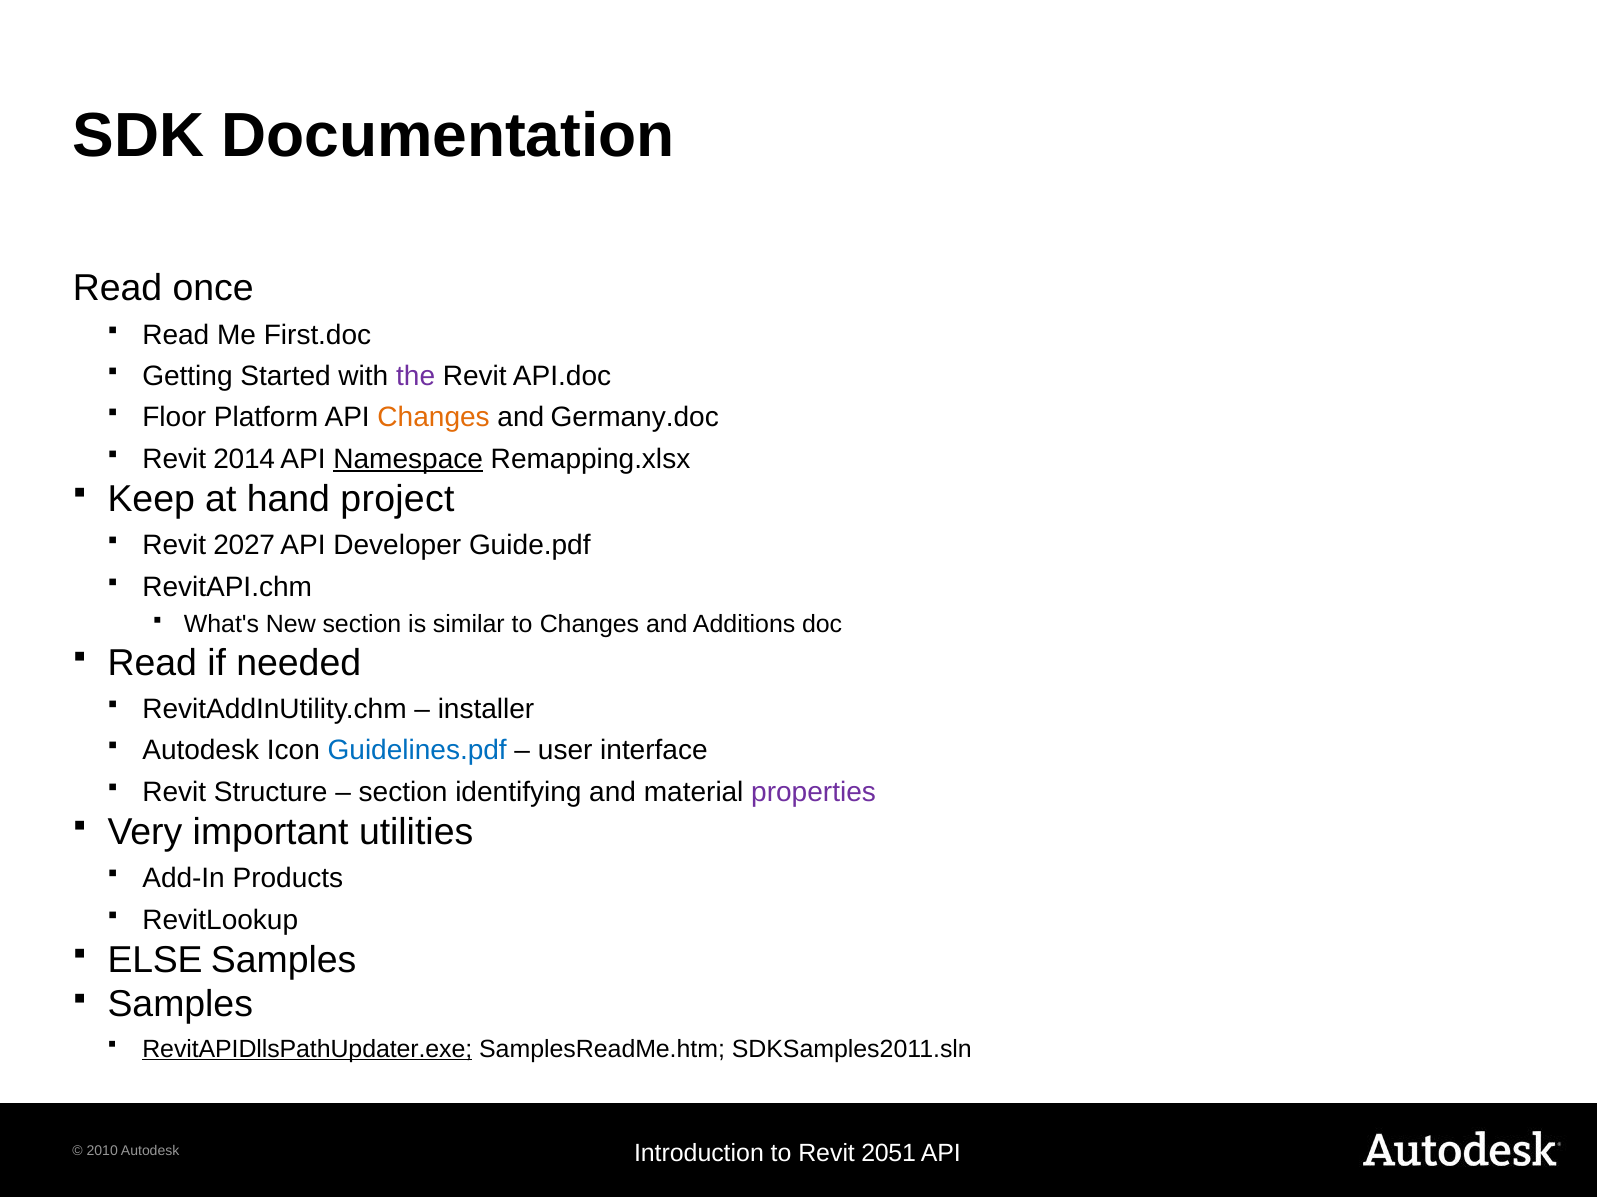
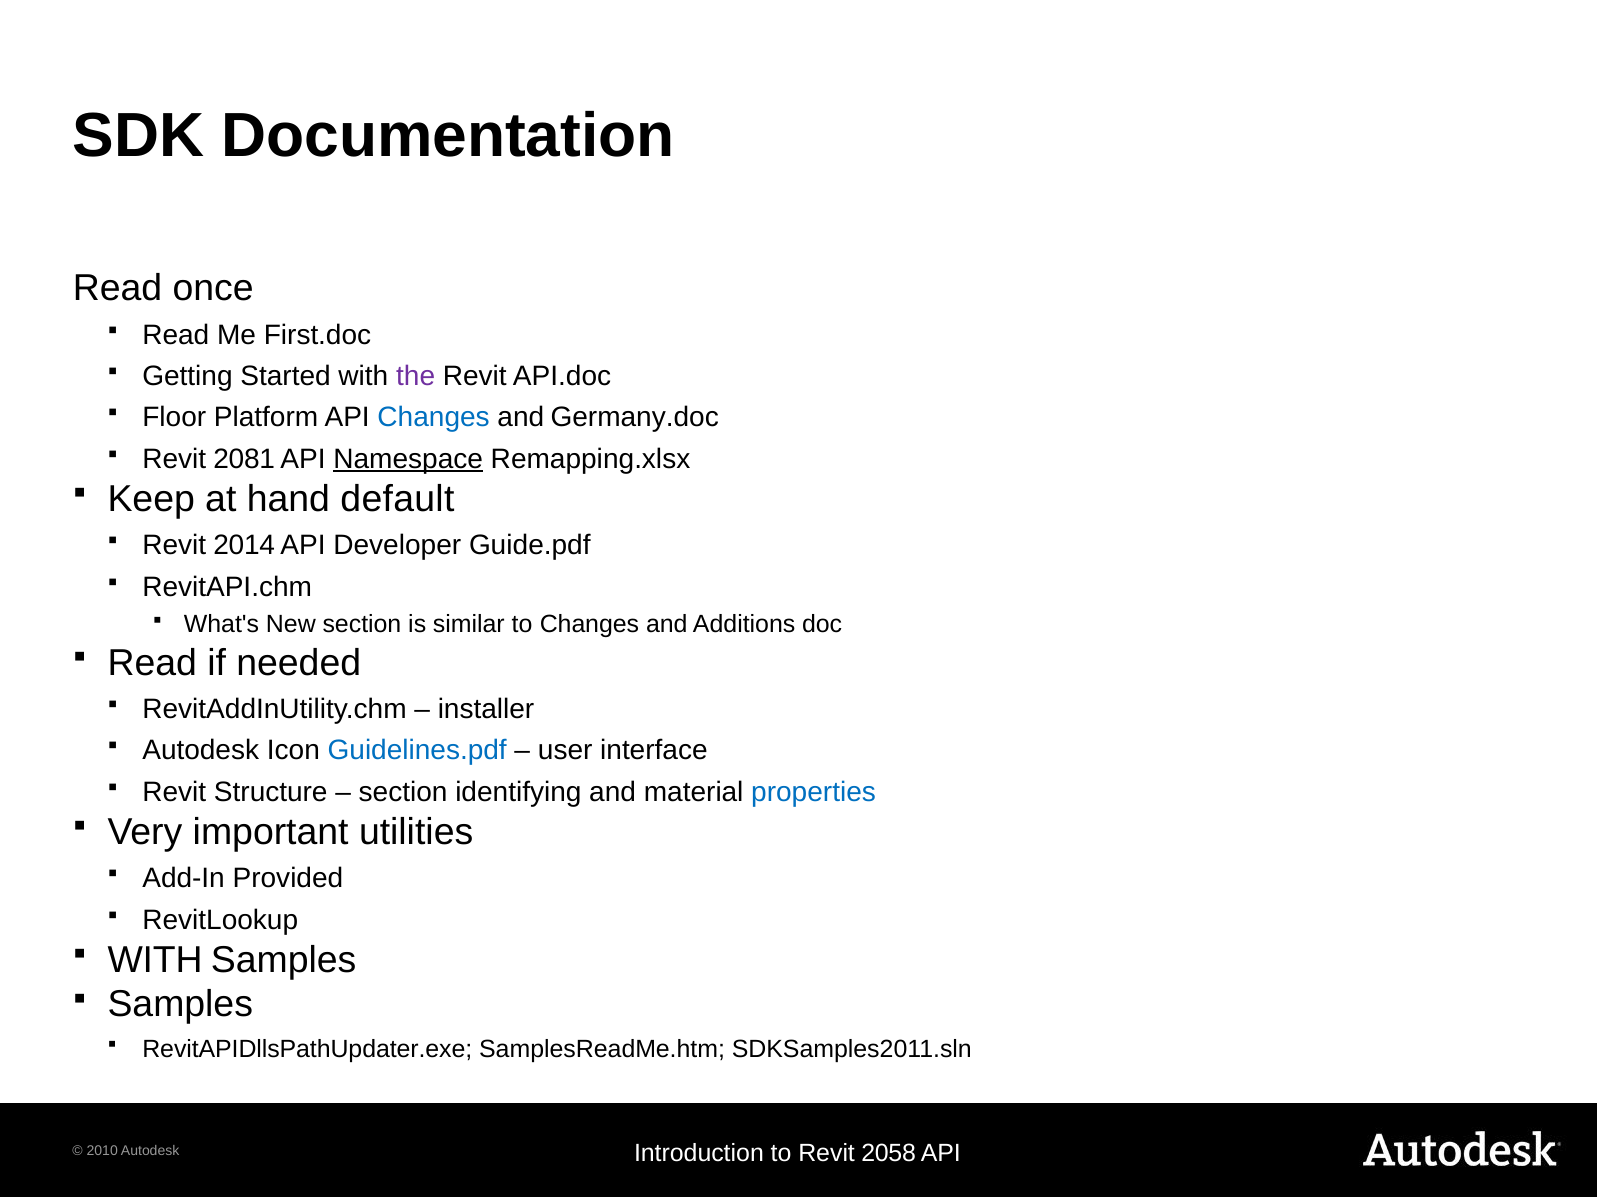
Changes at (434, 418) colour: orange -> blue
2014: 2014 -> 2081
project: project -> default
2027: 2027 -> 2014
properties colour: purple -> blue
Products: Products -> Provided
ELSE at (155, 960): ELSE -> WITH
RevitAPIDllsPathUpdater.exe underline: present -> none
2051: 2051 -> 2058
